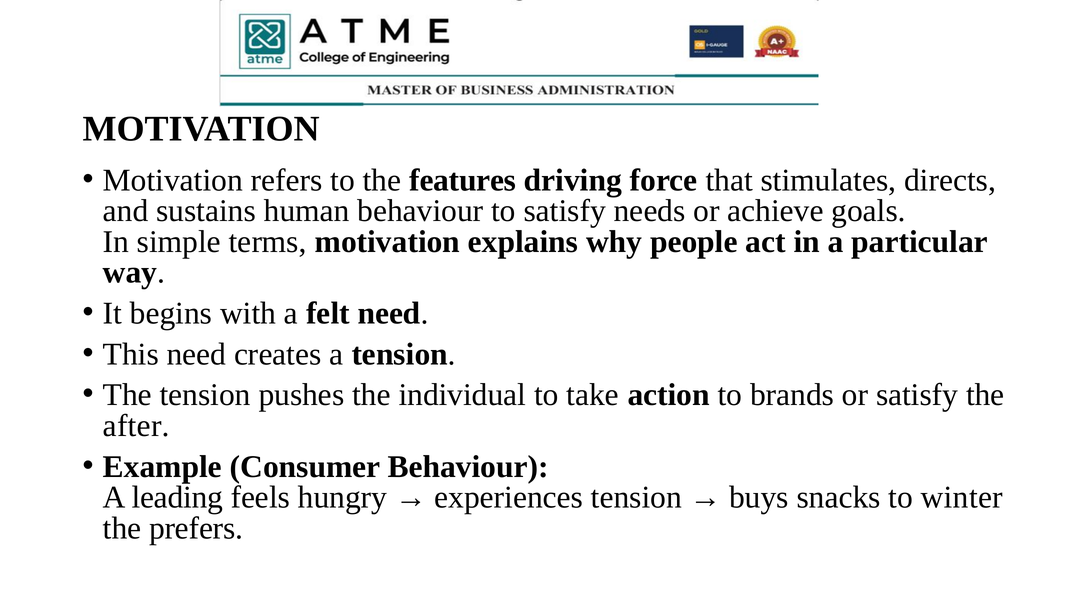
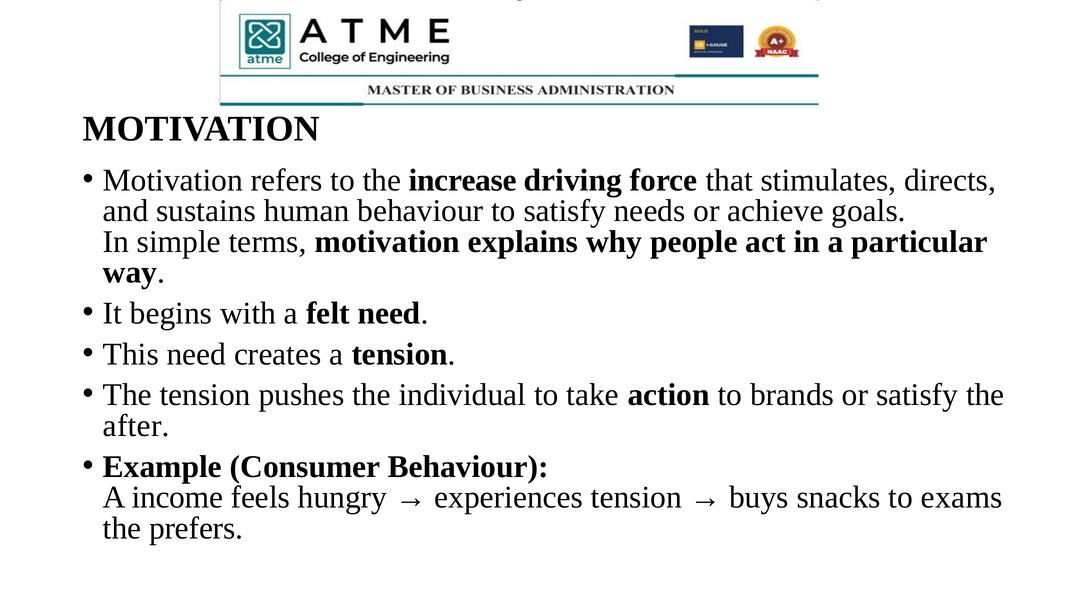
features: features -> increase
leading: leading -> income
winter: winter -> exams
